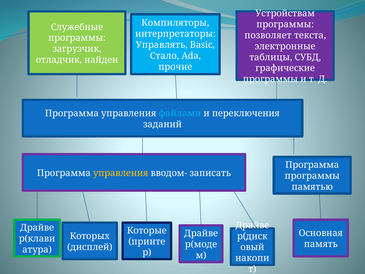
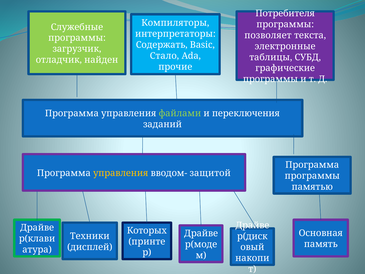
Устройствам: Устройствам -> Потребителя
Управлять: Управлять -> Содержать
файлами colour: light blue -> light green
записать: записать -> защитой
Которые: Которые -> Которых
Которых: Которых -> Техники
